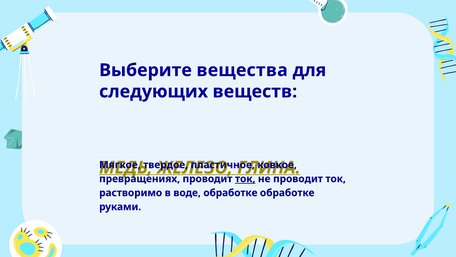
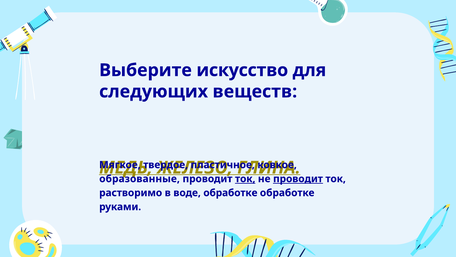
вещества: вещества -> искусство
превращениях: превращениях -> образованные
проводит at (298, 179) underline: none -> present
